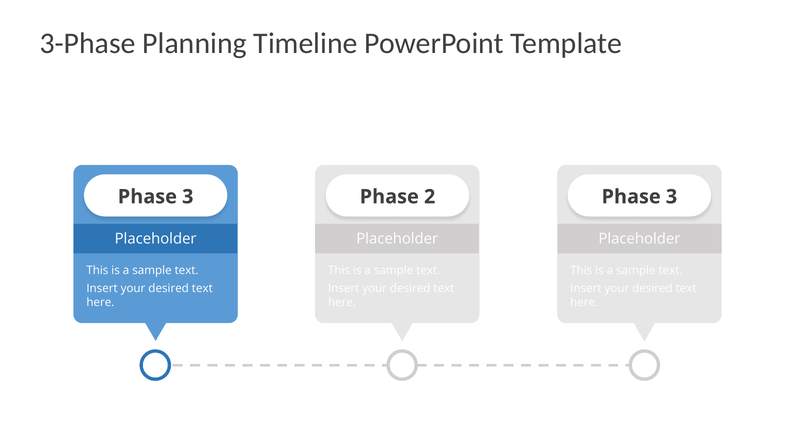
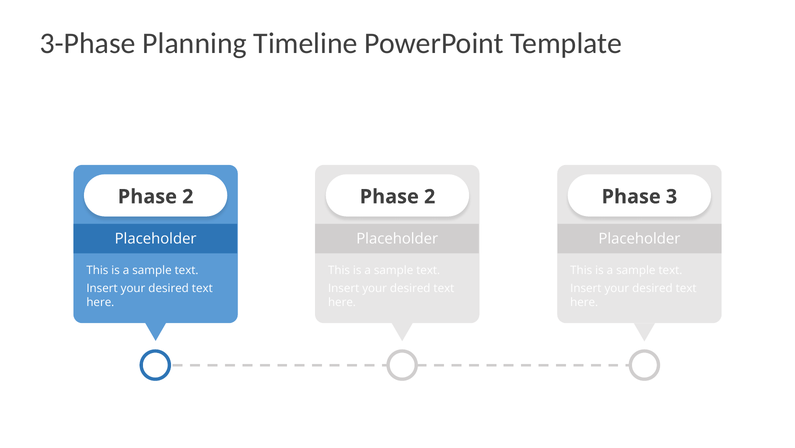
3 at (188, 196): 3 -> 2
